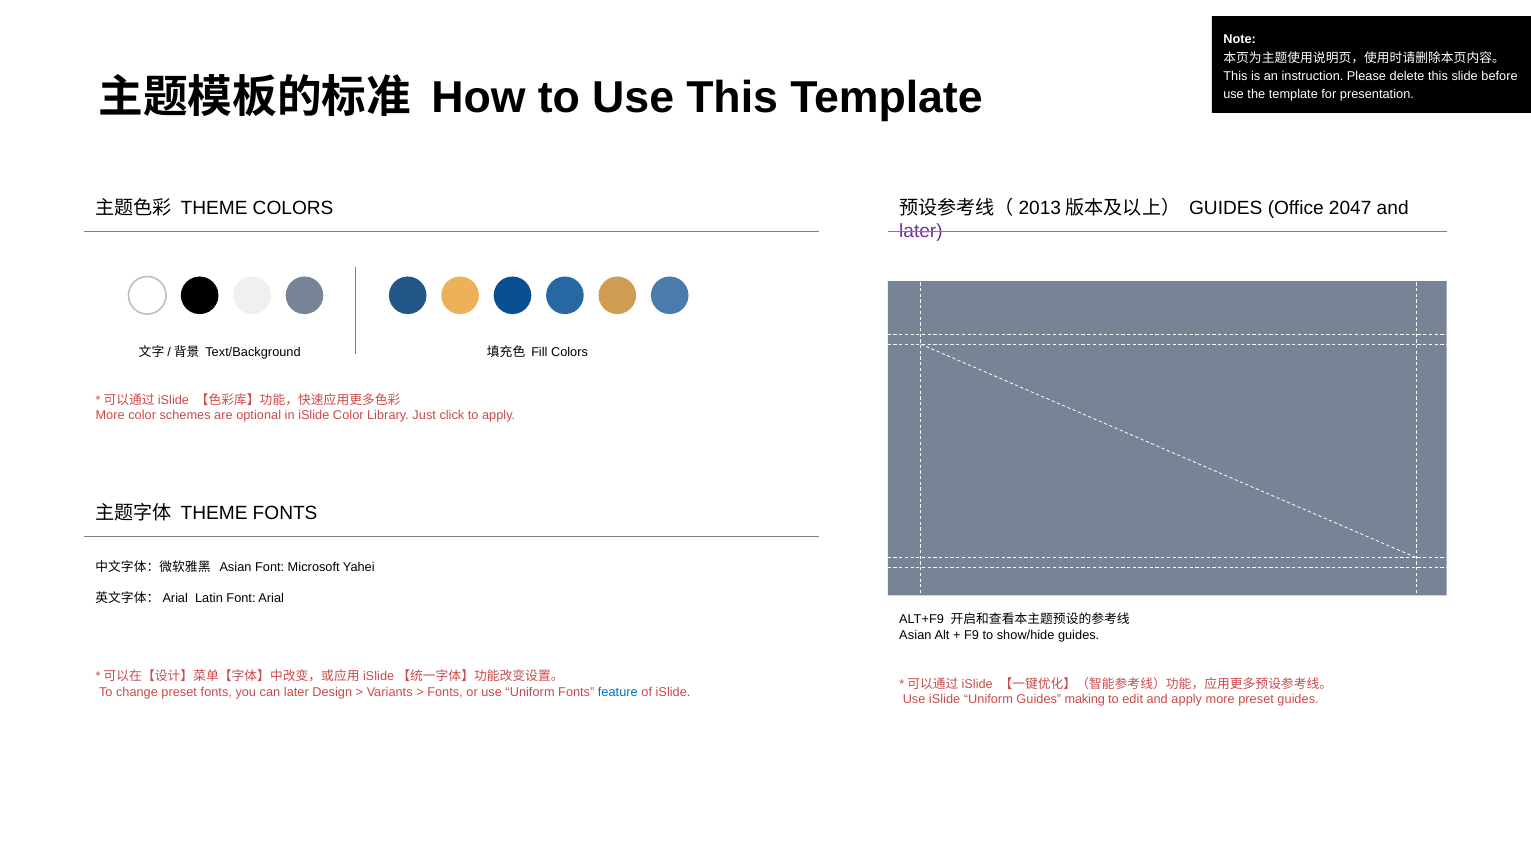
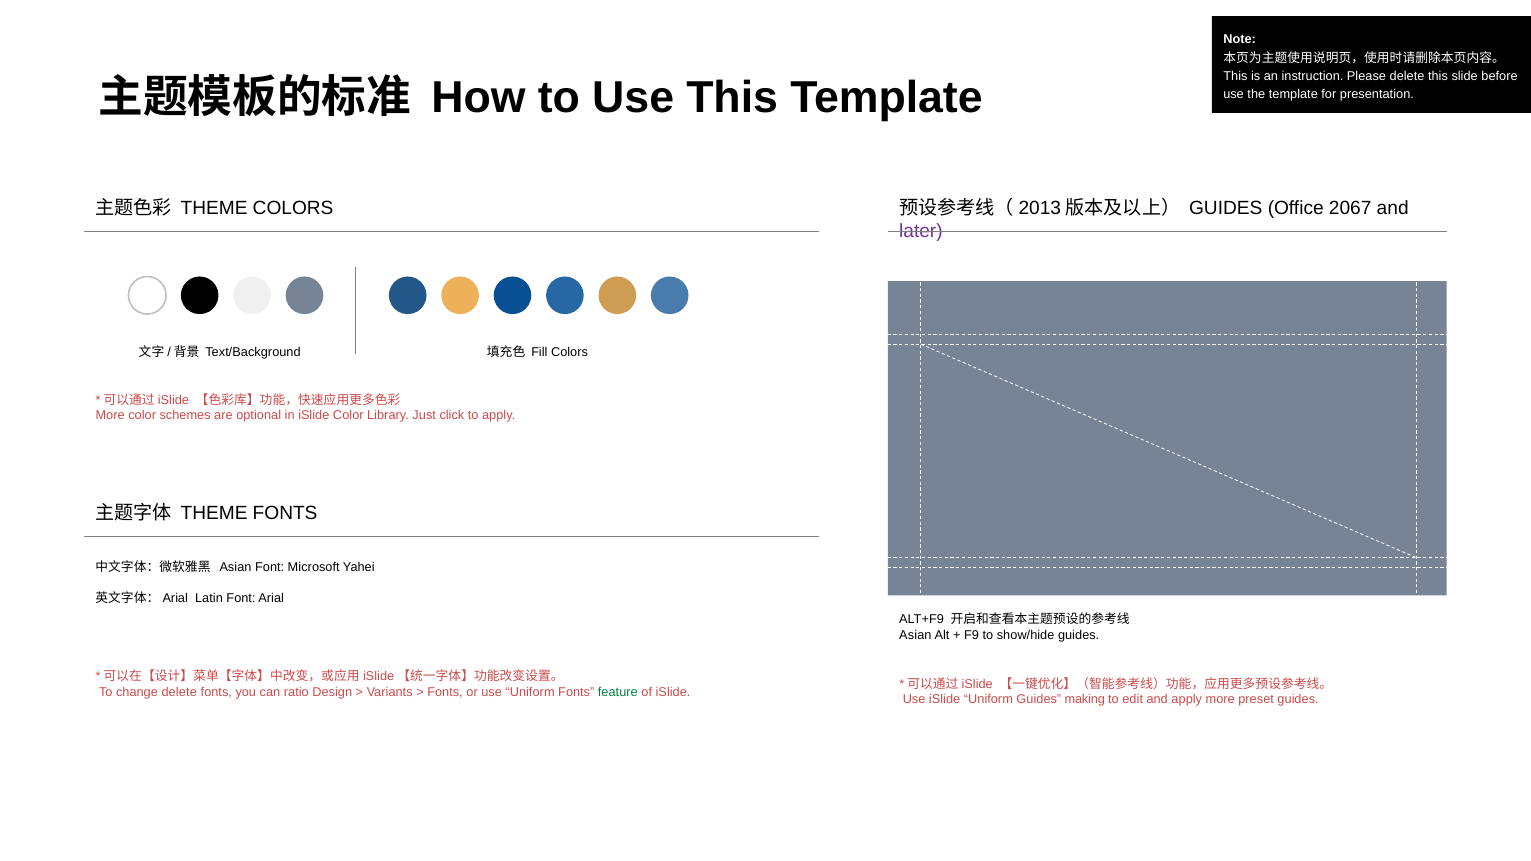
2047: 2047 -> 2067
change preset: preset -> delete
can later: later -> ratio
feature colour: blue -> green
